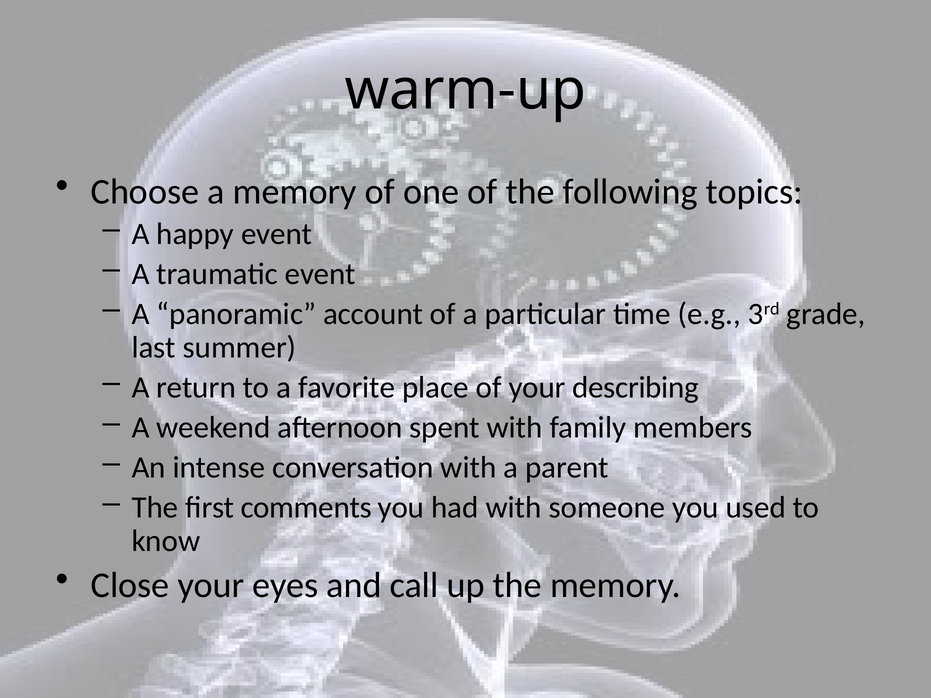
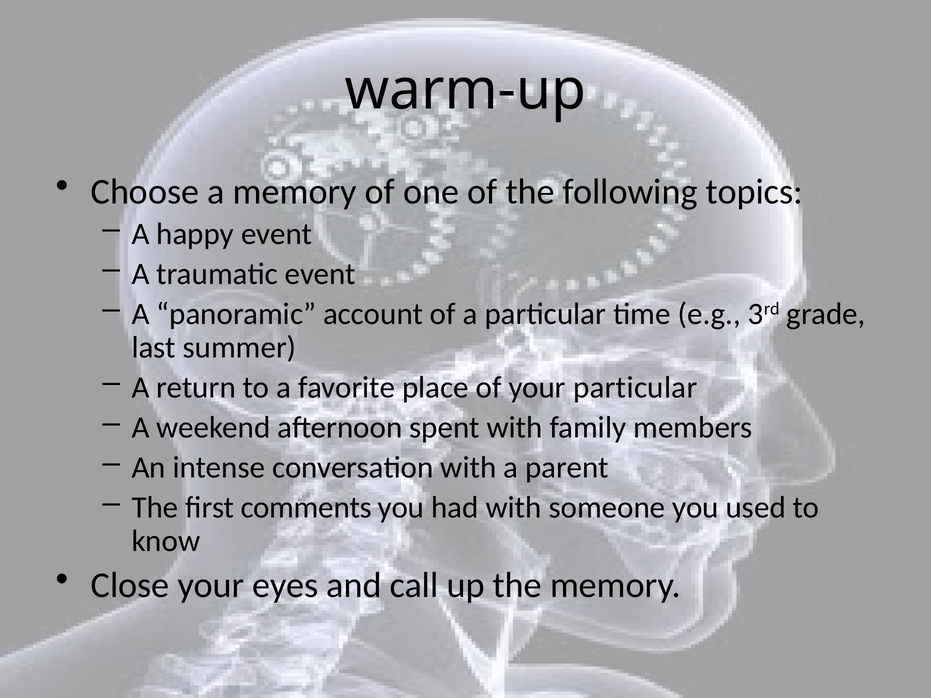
your describing: describing -> particular
